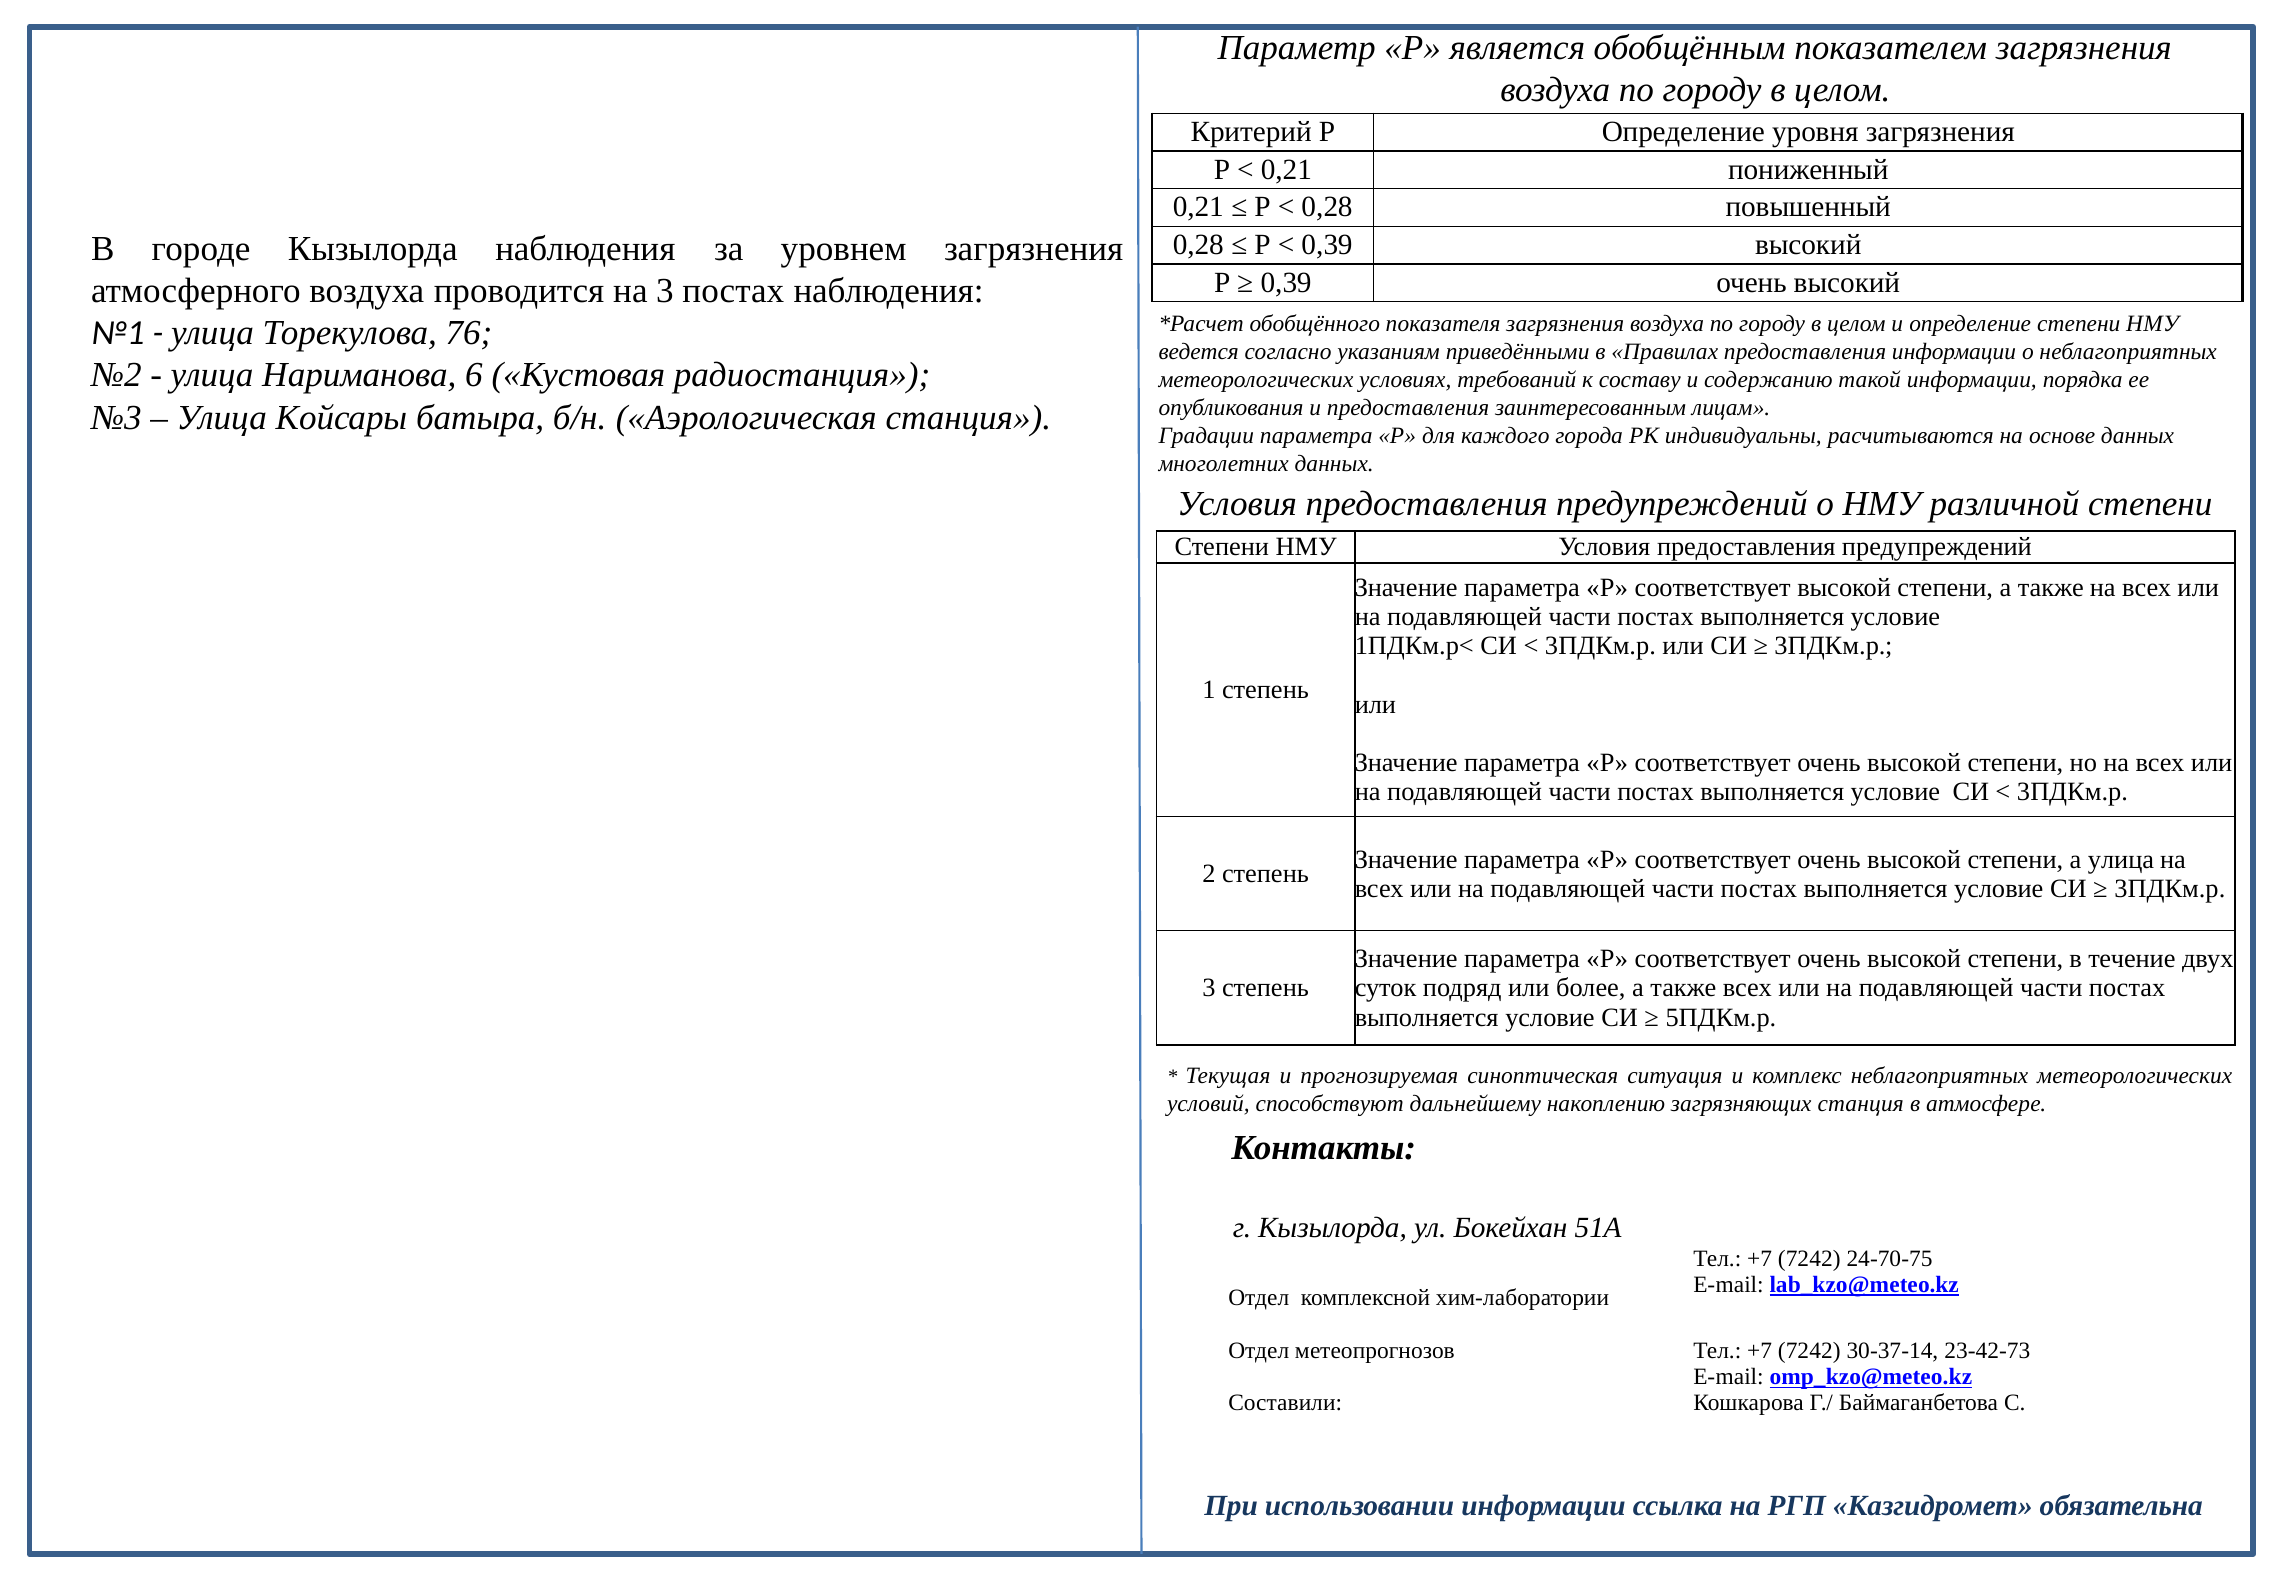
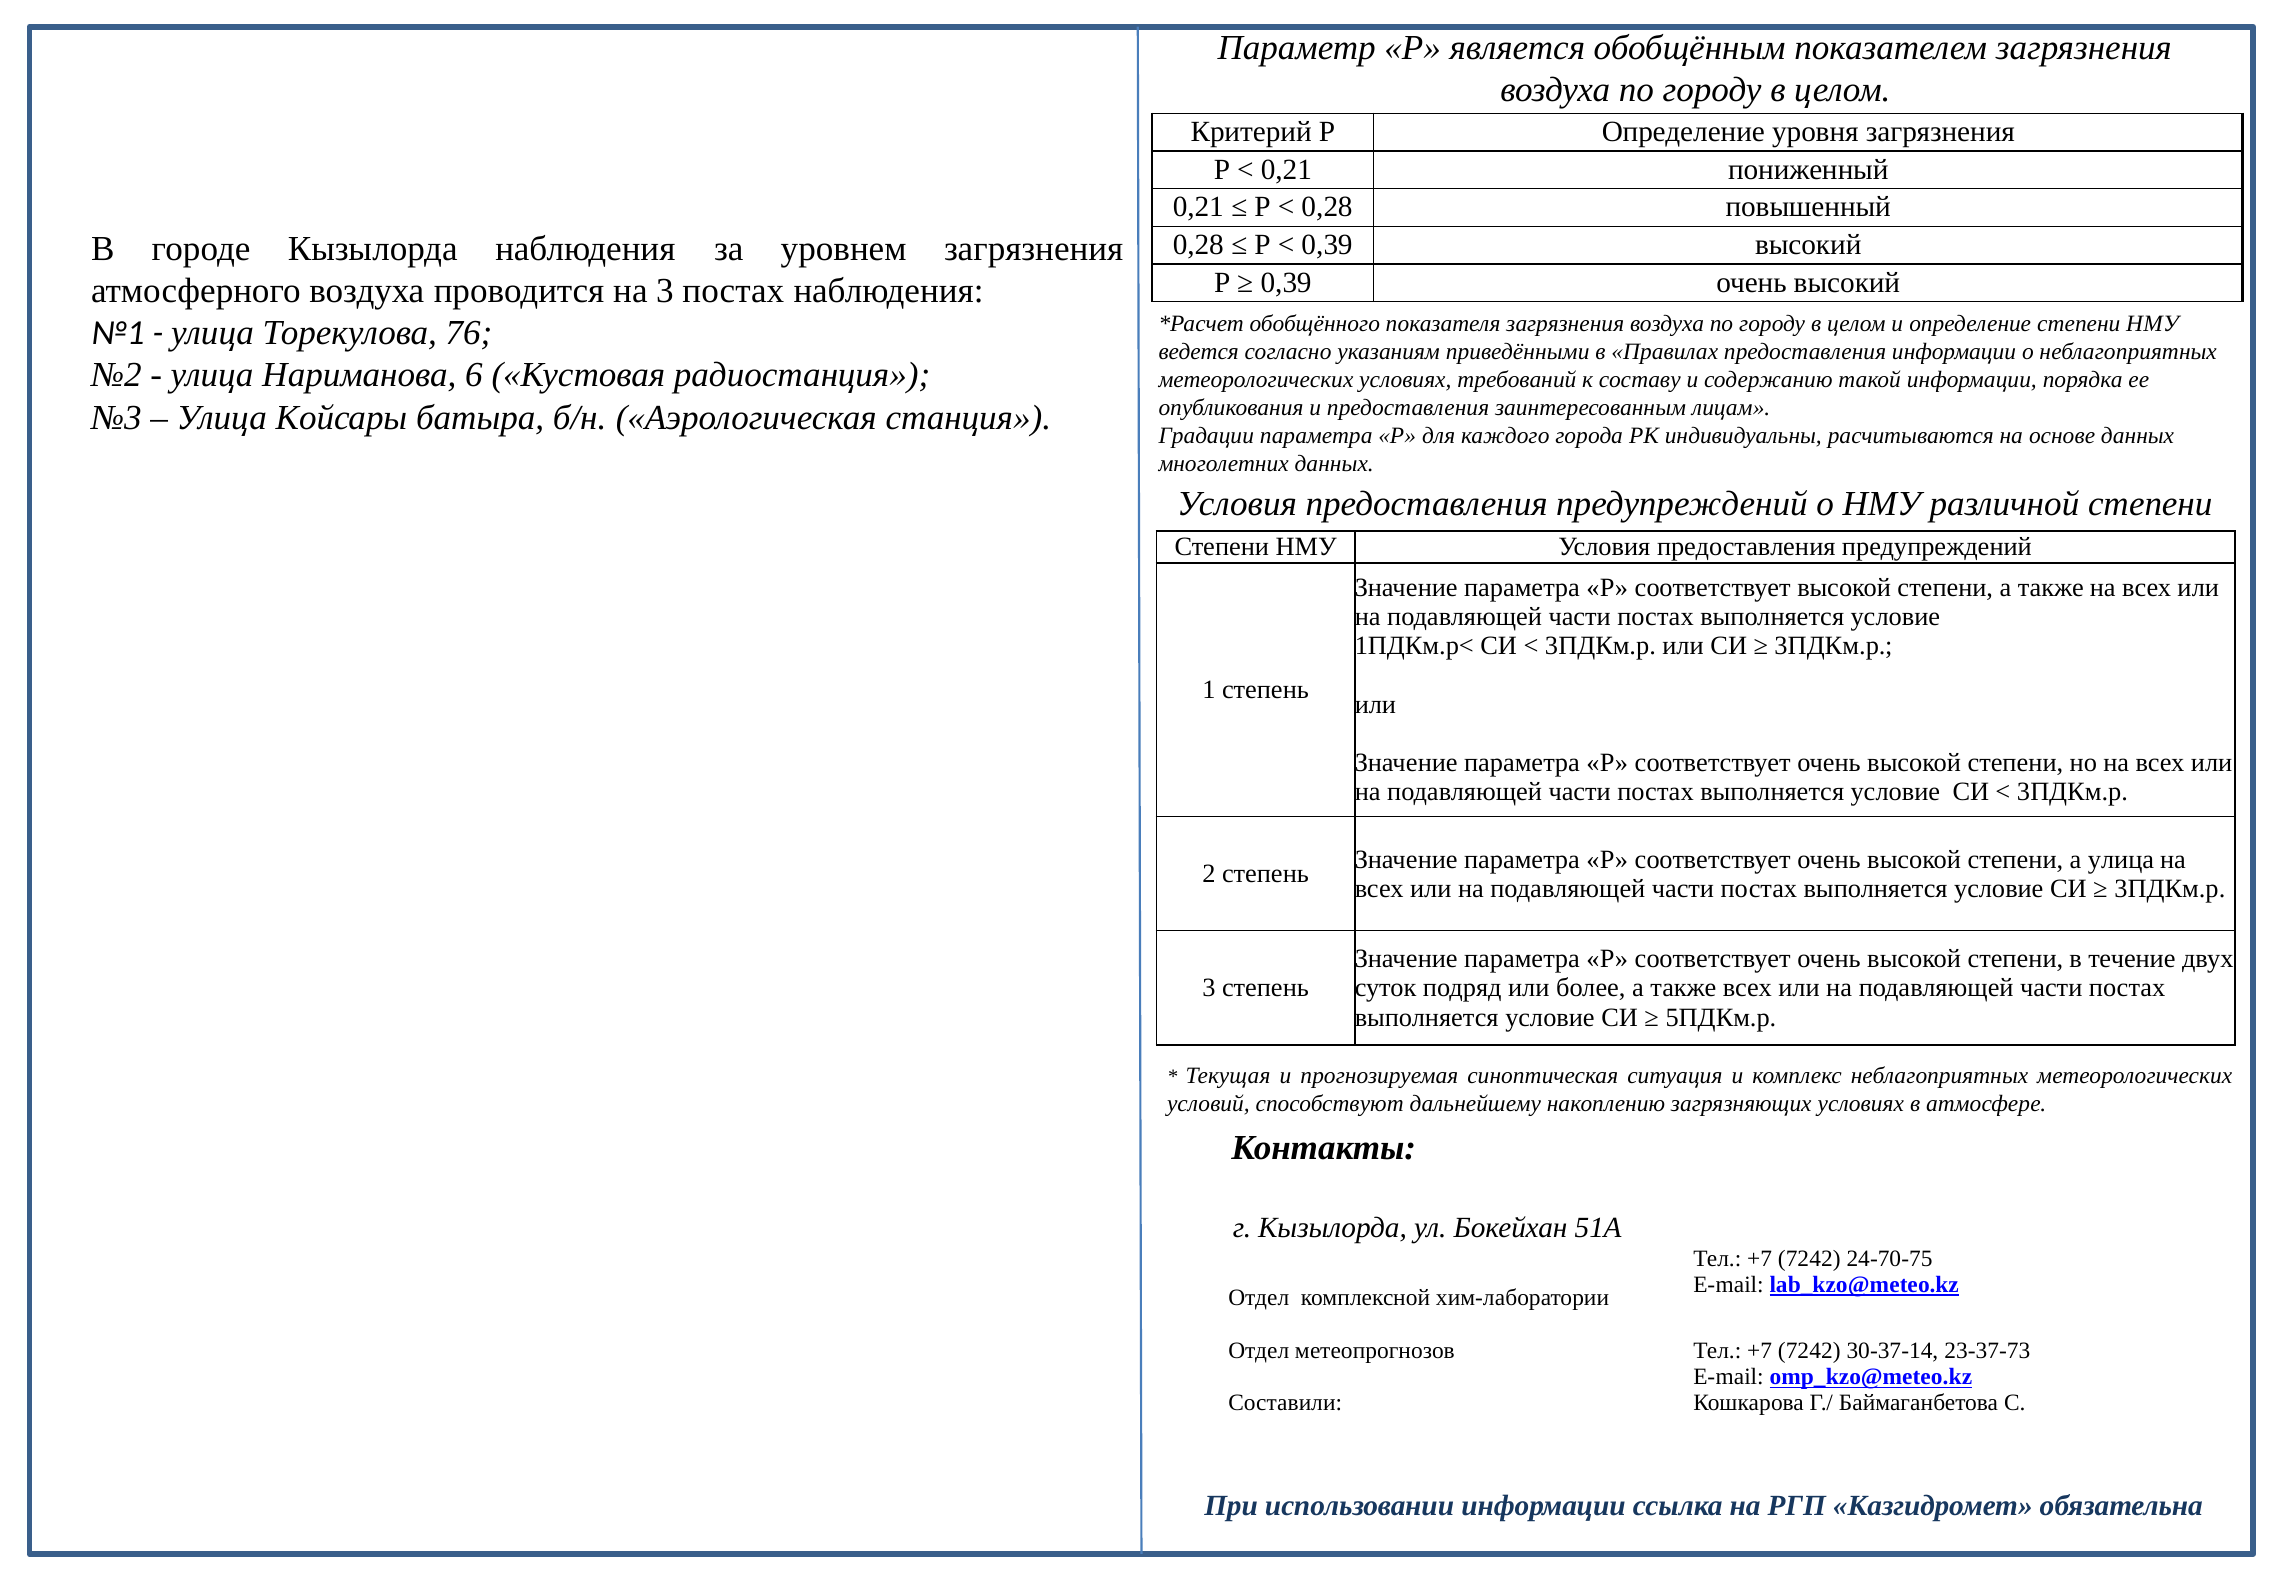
загрязняющих станция: станция -> условиях
23-42-73: 23-42-73 -> 23-37-73
